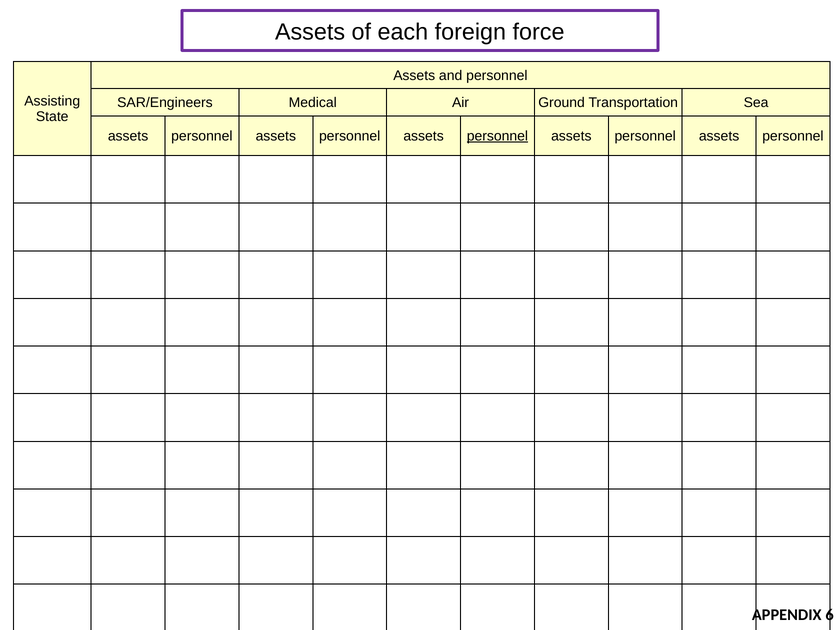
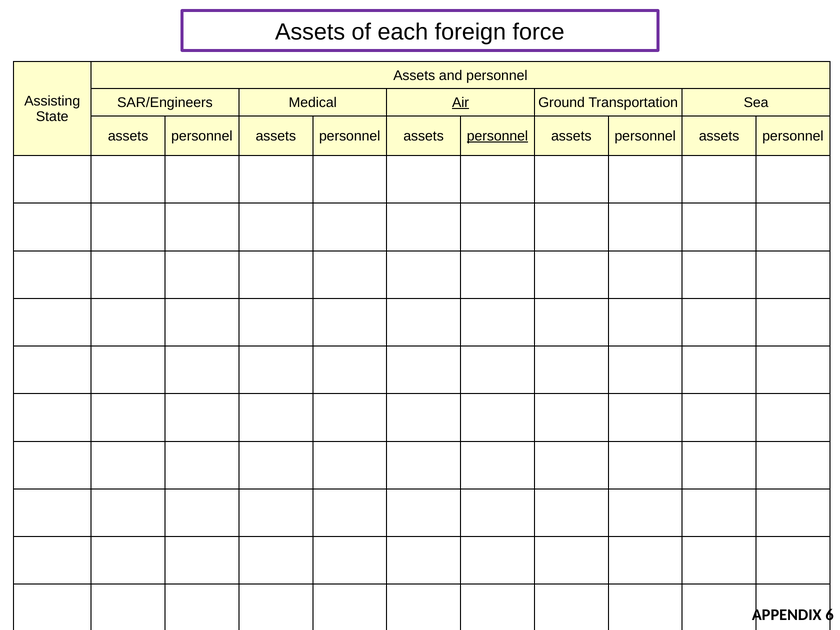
Air underline: none -> present
